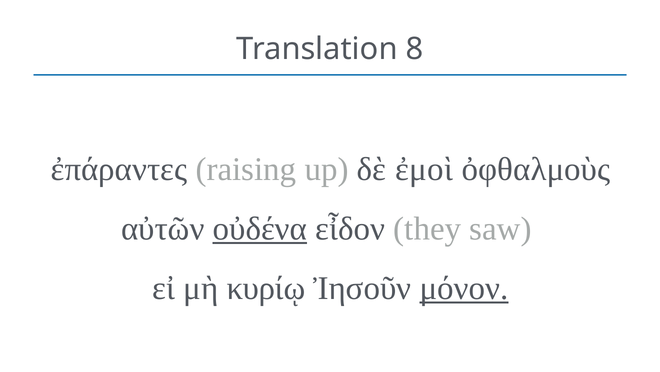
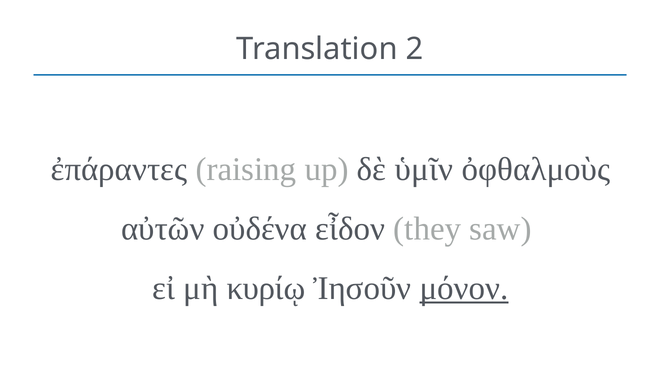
8: 8 -> 2
ἐμοὶ: ἐμοὶ -> ὑμῖν
οὐδένα underline: present -> none
